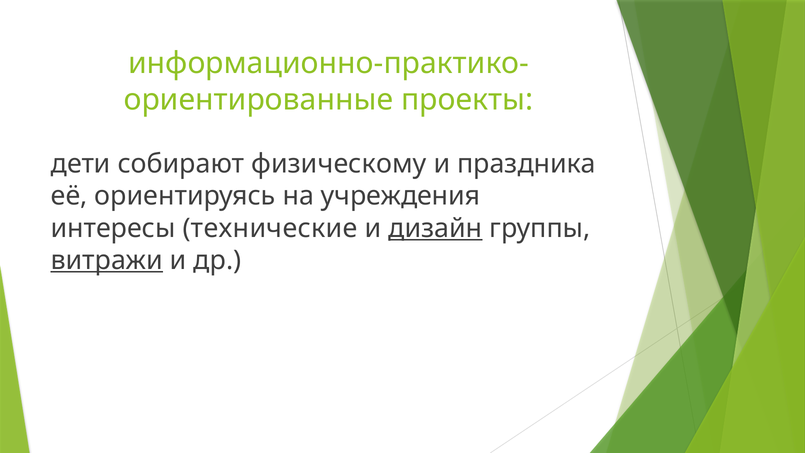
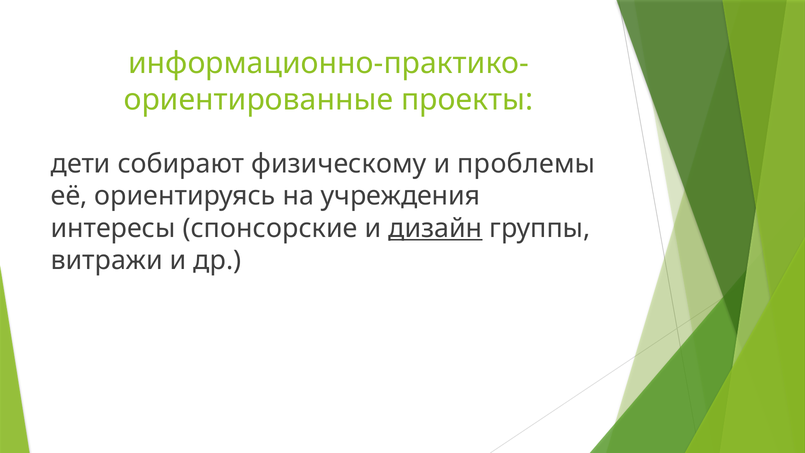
праздника: праздника -> проблемы
технические: технические -> спонсорские
витражи underline: present -> none
